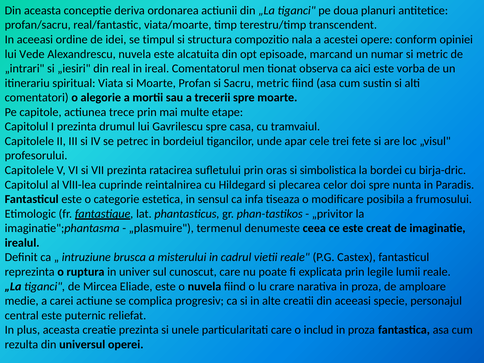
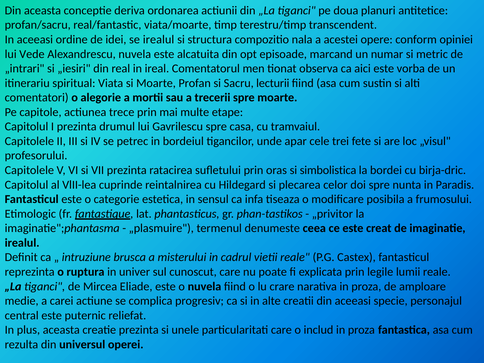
se timpul: timpul -> irealul
Sacru metric: metric -> lecturii
